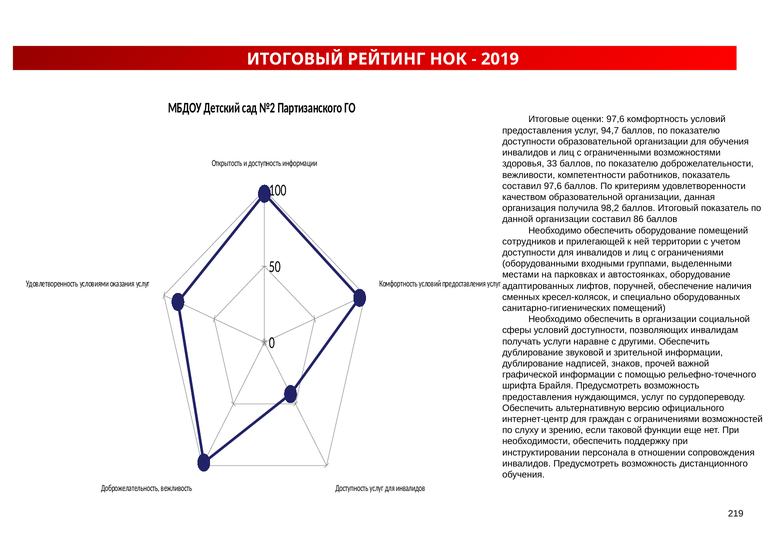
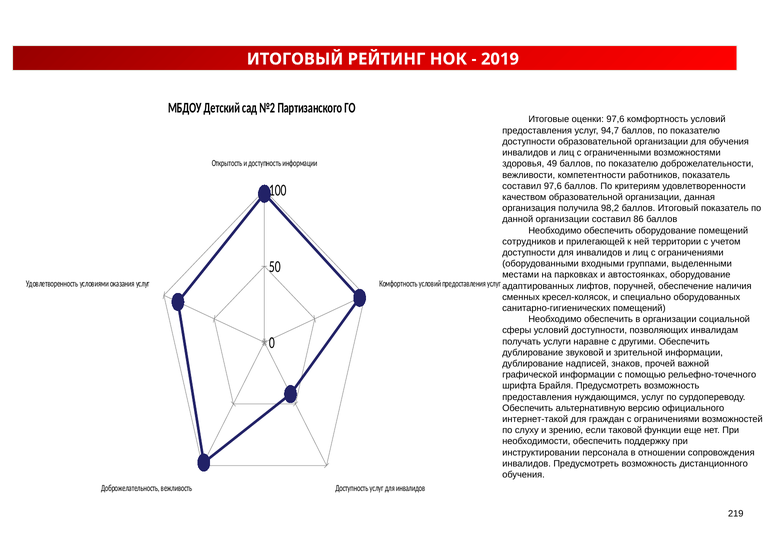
33: 33 -> 49
интернет-центр: интернет-центр -> интернет-такой
